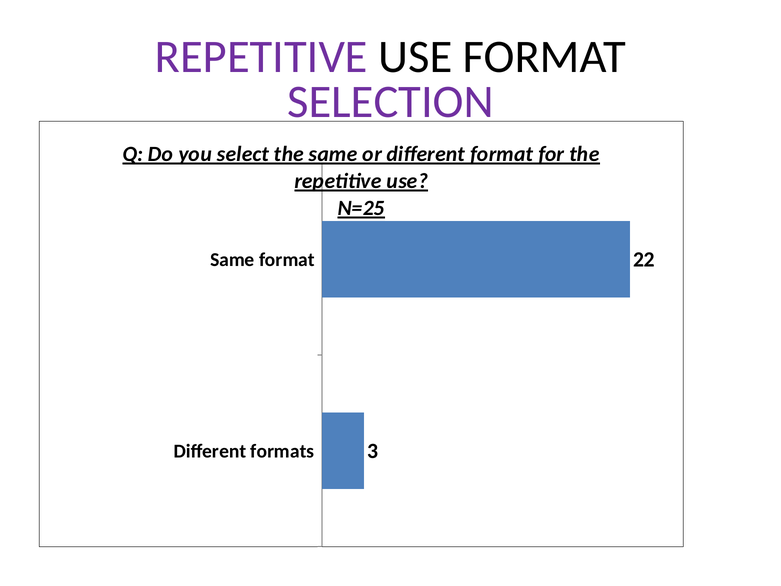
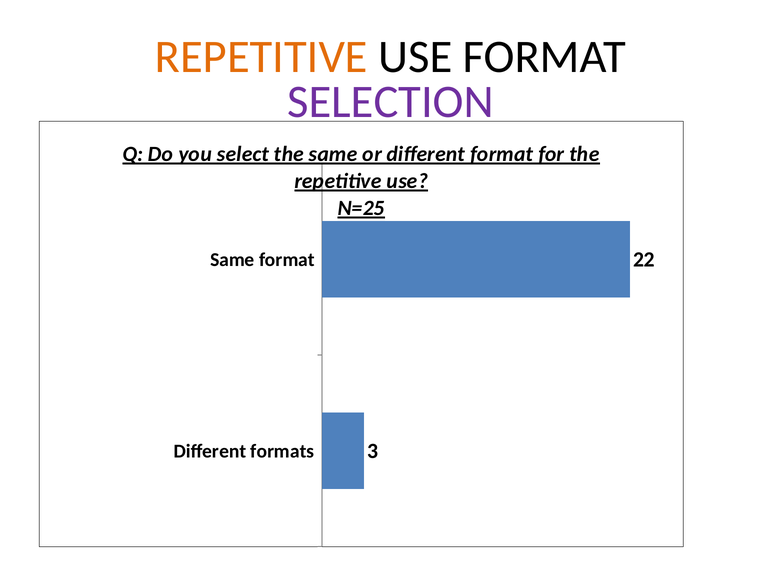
REPETITIVE at (261, 57) colour: purple -> orange
